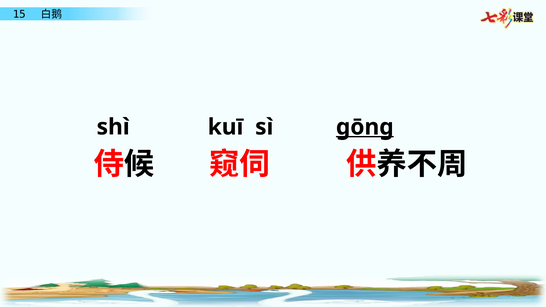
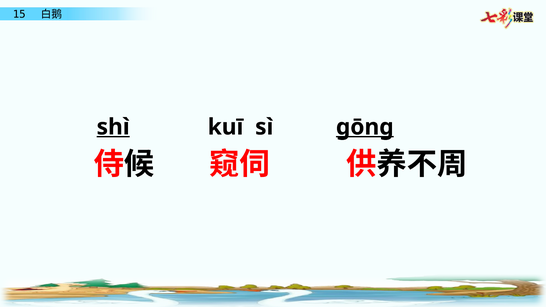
shì underline: none -> present
